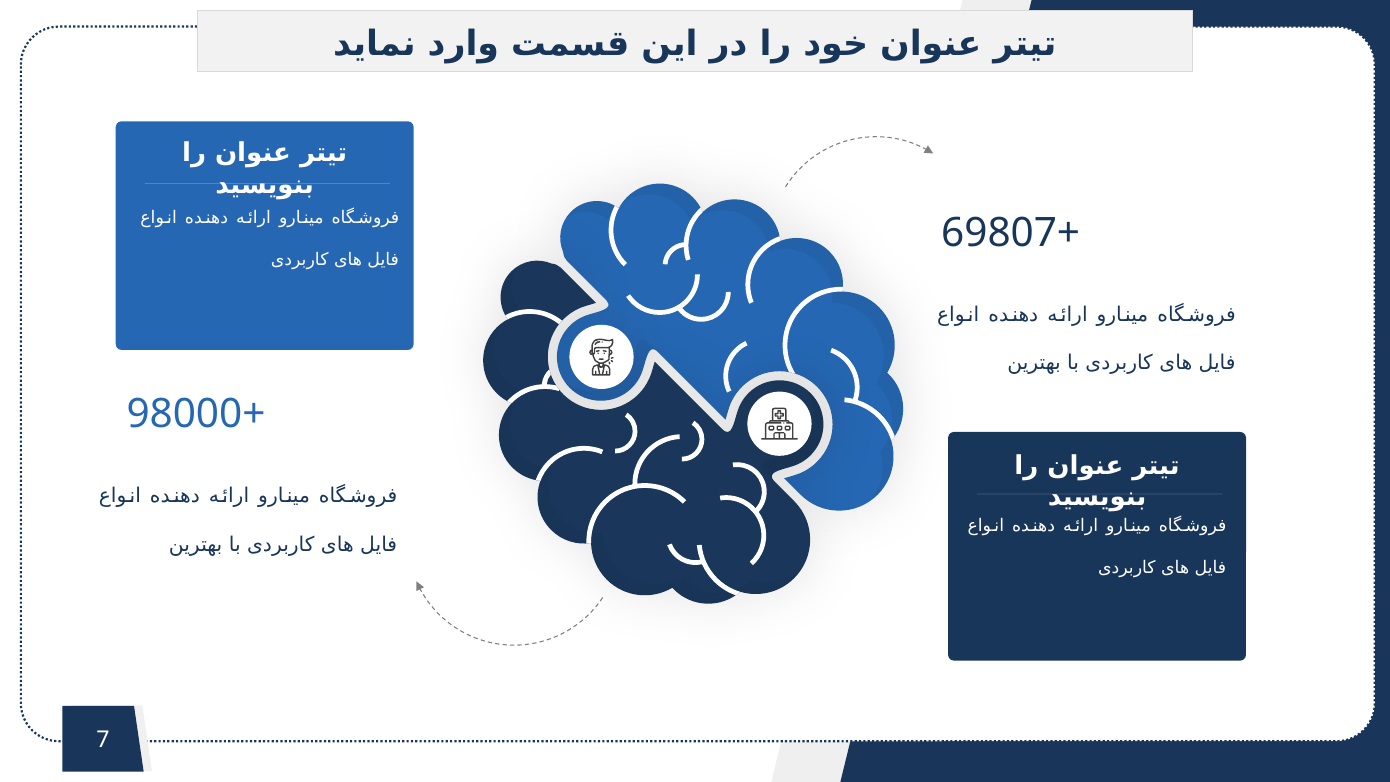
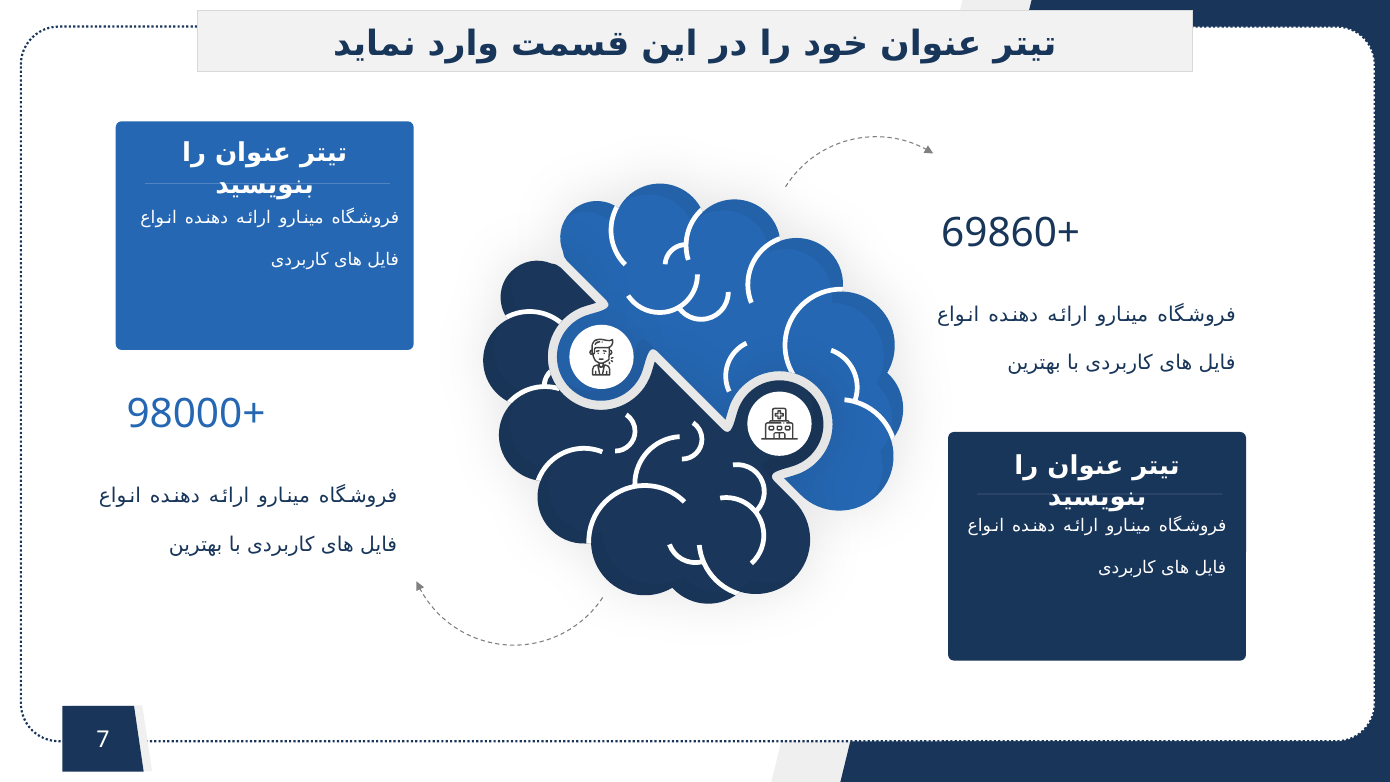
69807+: 69807+ -> 69860+
